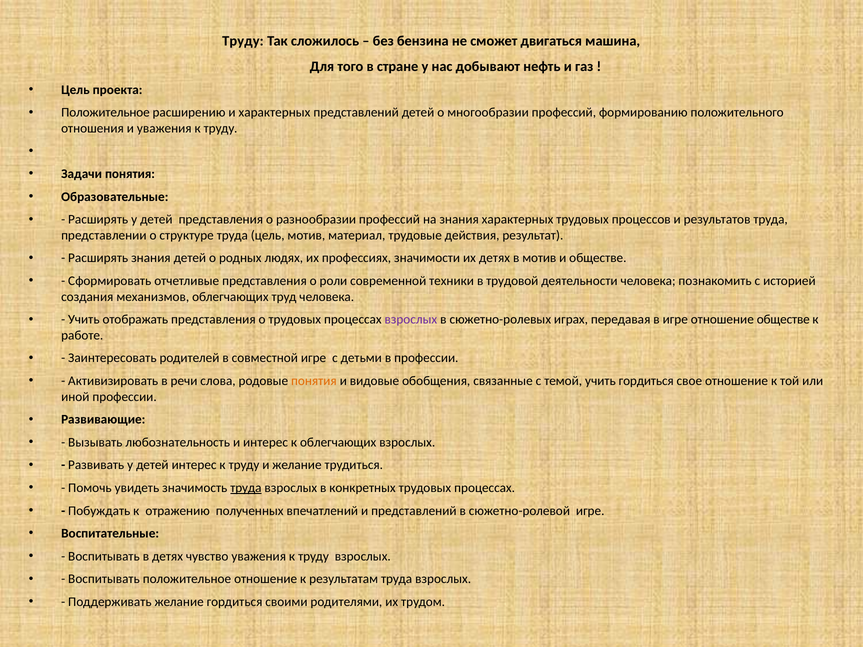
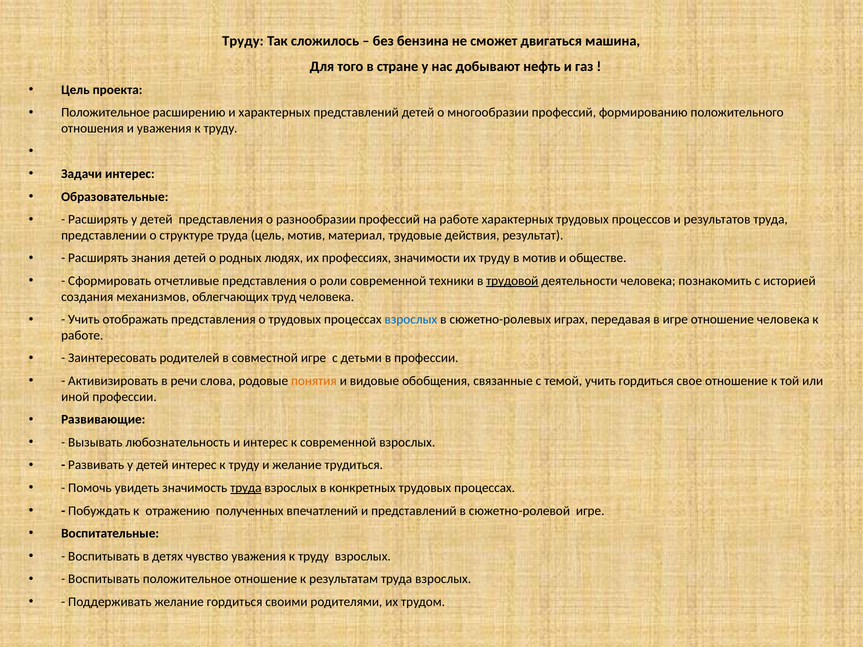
Задачи понятия: понятия -> интерес
на знания: знания -> работе
их детях: детях -> труду
трудовой underline: none -> present
взрослых at (411, 320) colour: purple -> blue
отношение обществе: обществе -> человека
к облегчающих: облегчающих -> современной
